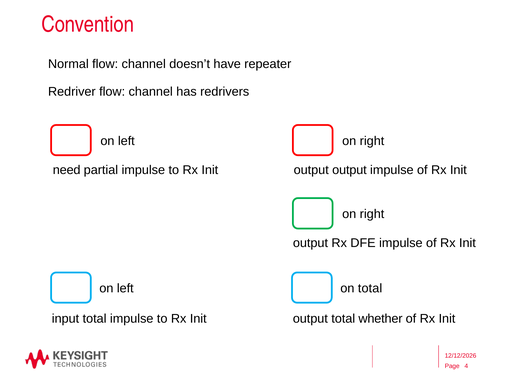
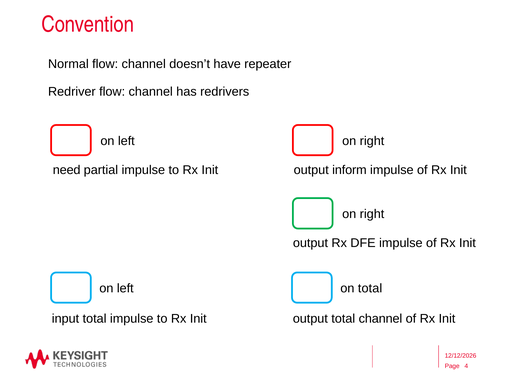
output output: output -> inform
total whether: whether -> channel
